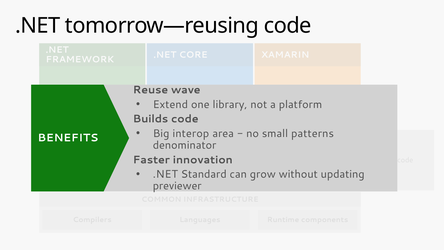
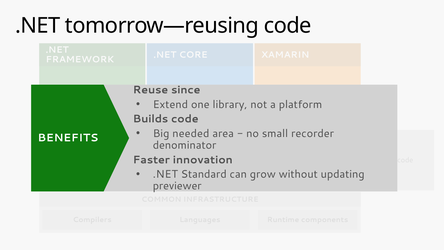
wave: wave -> since
interop: interop -> needed
patterns: patterns -> recorder
